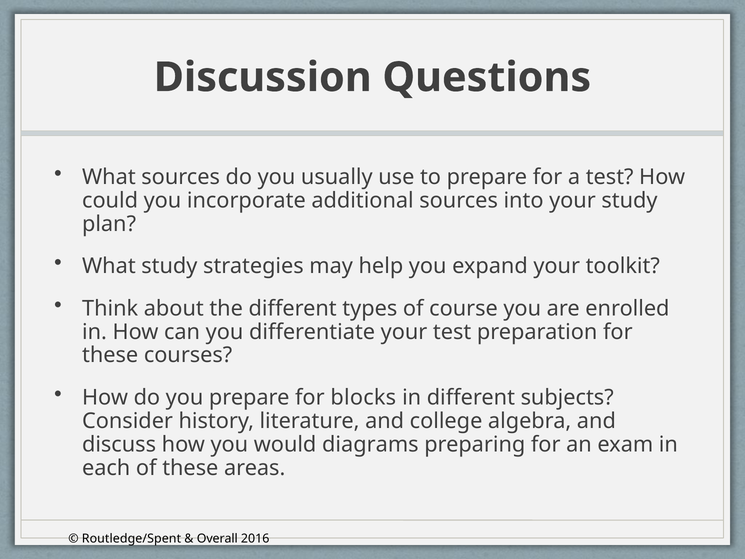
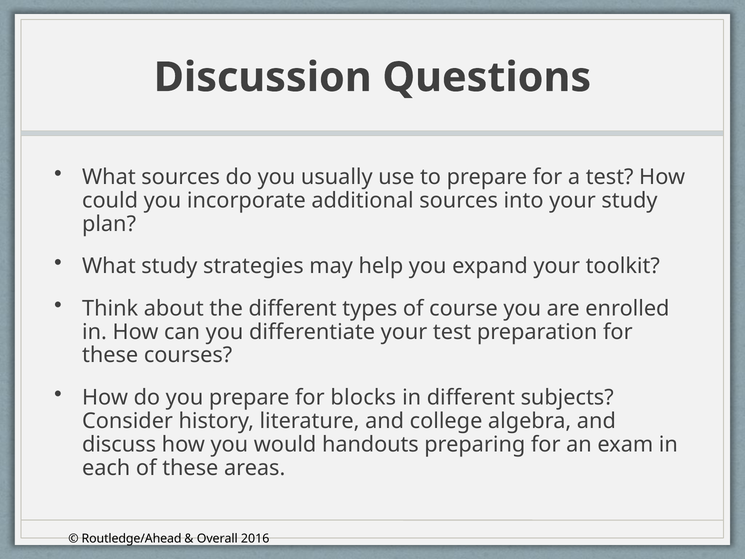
diagrams: diagrams -> handouts
Routledge/Spent: Routledge/Spent -> Routledge/Ahead
